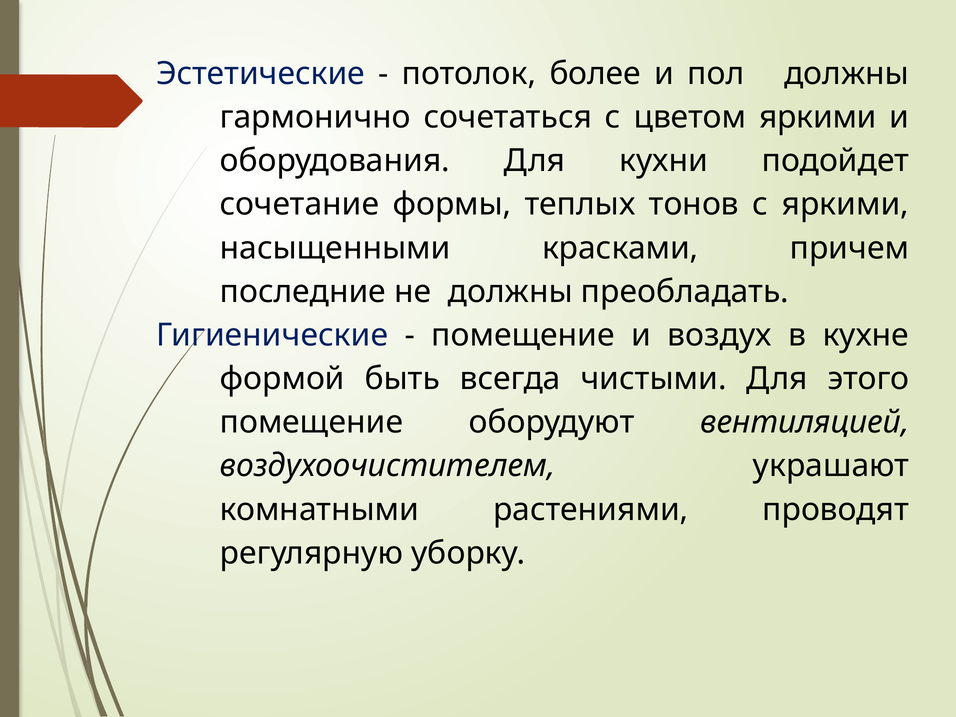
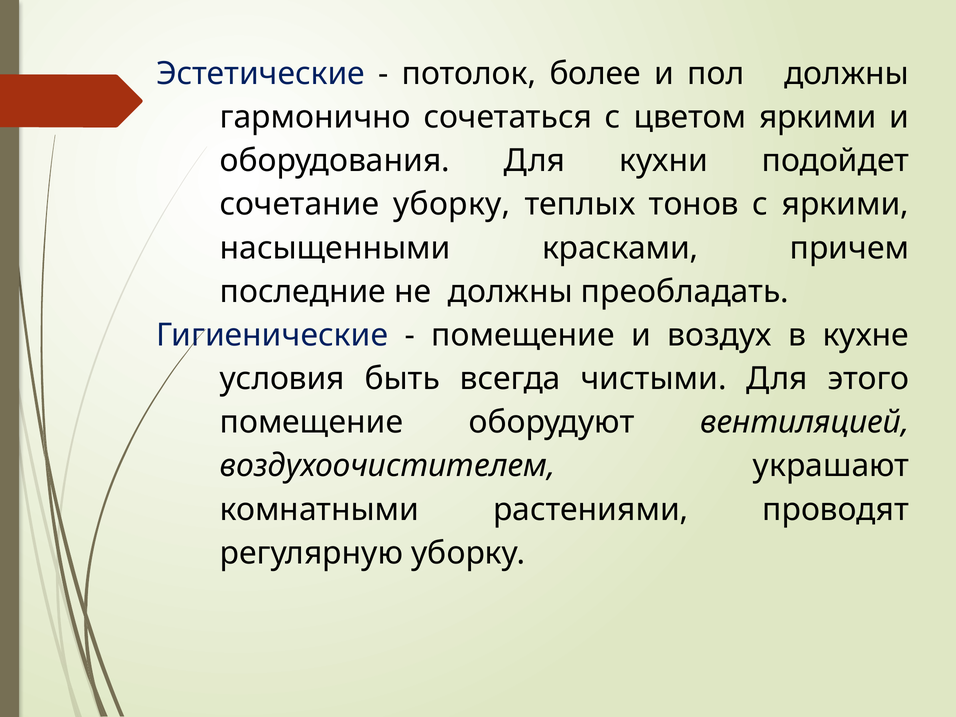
сочетание формы: формы -> уборку
формой: формой -> условия
